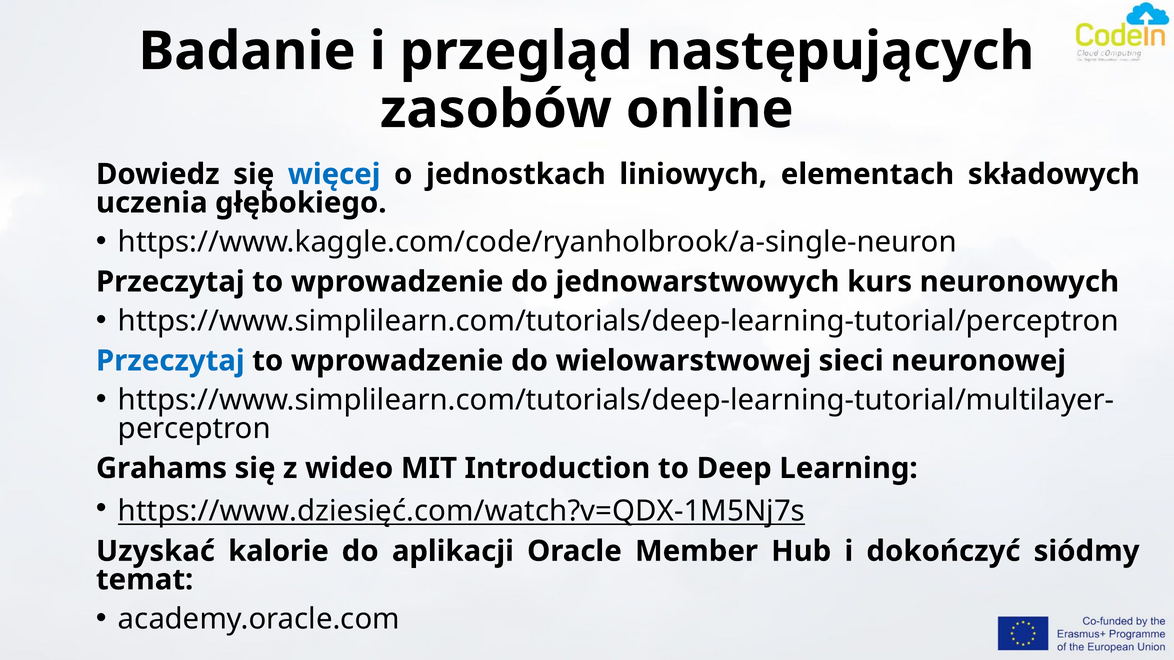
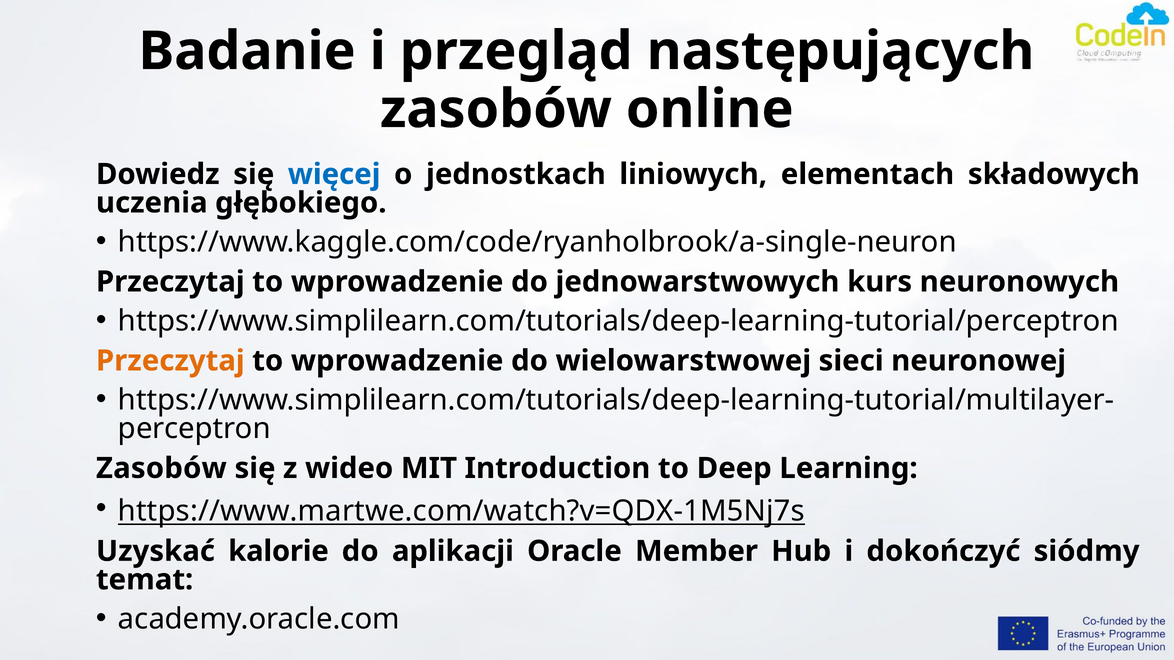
Przeczytaj at (170, 361) colour: blue -> orange
Grahams at (161, 469): Grahams -> Zasobów
https://www.dziesięć.com/watch?v=QDX-1M5Nj7s: https://www.dziesięć.com/watch?v=QDX-1M5Nj7s -> https://www.martwe.com/watch?v=QDX-1M5Nj7s
